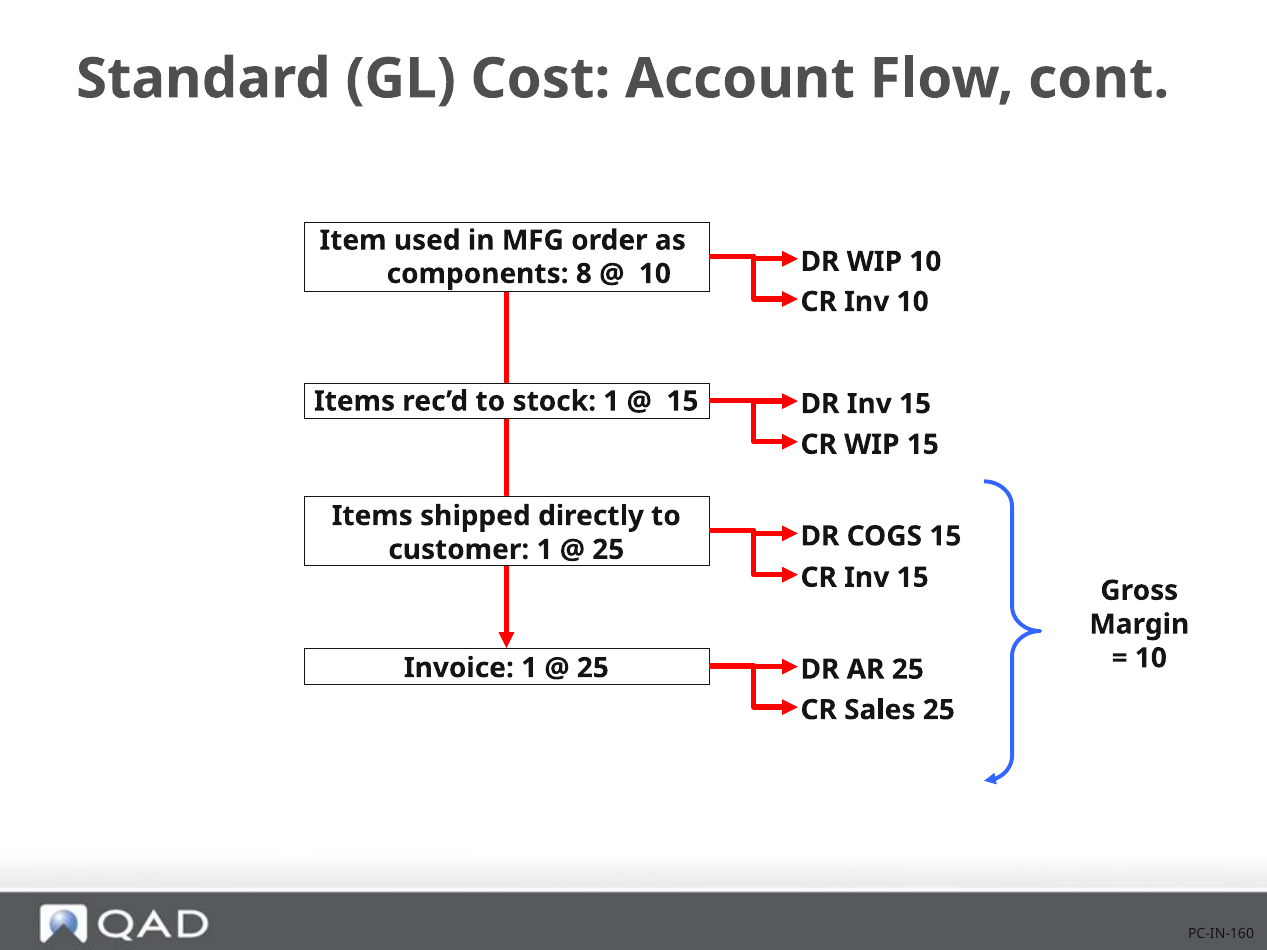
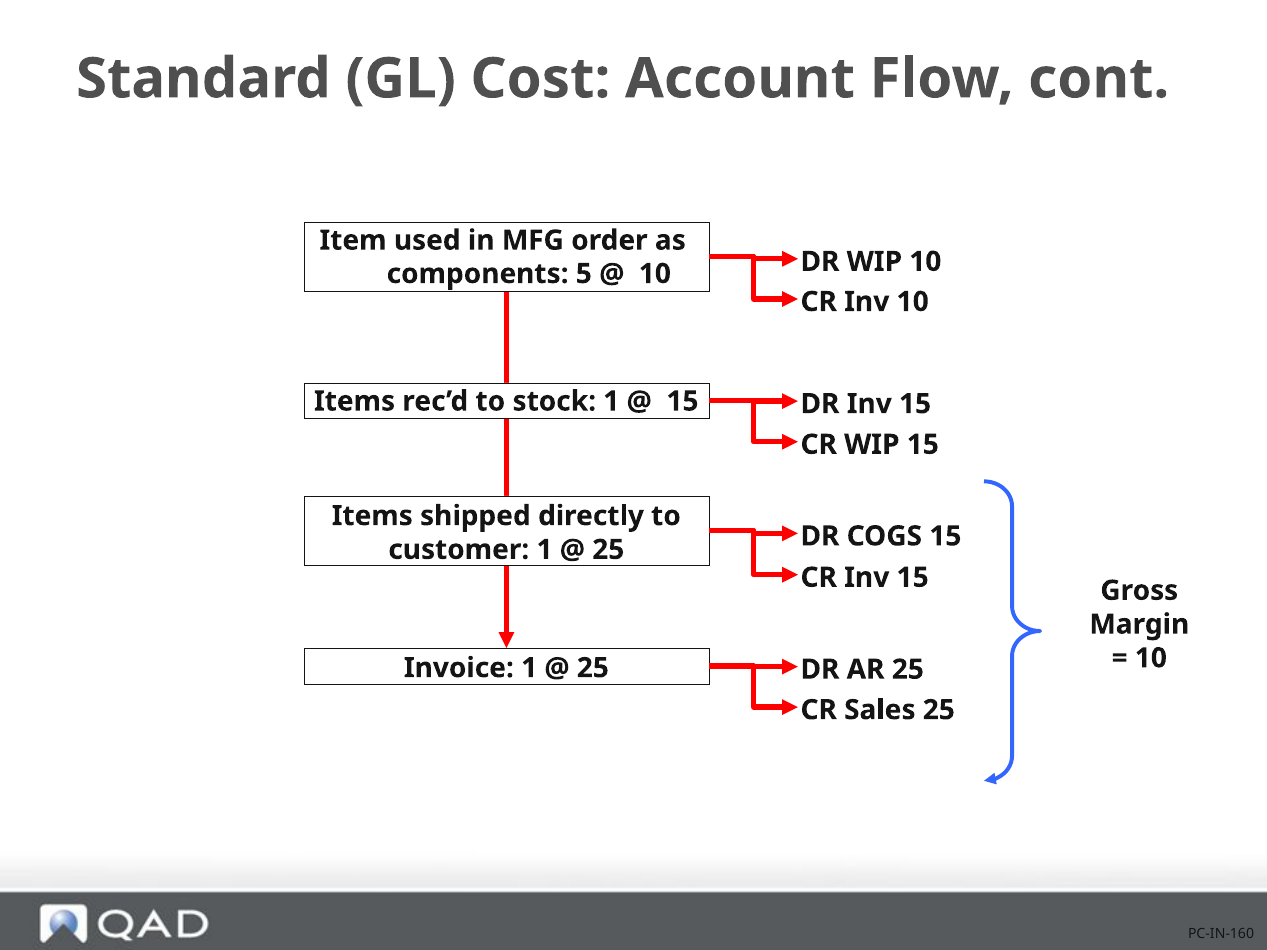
8: 8 -> 5
